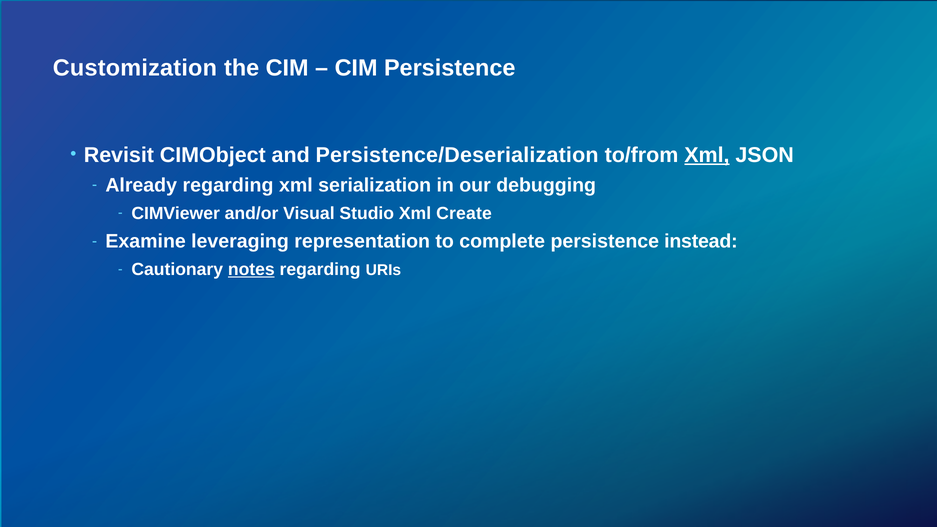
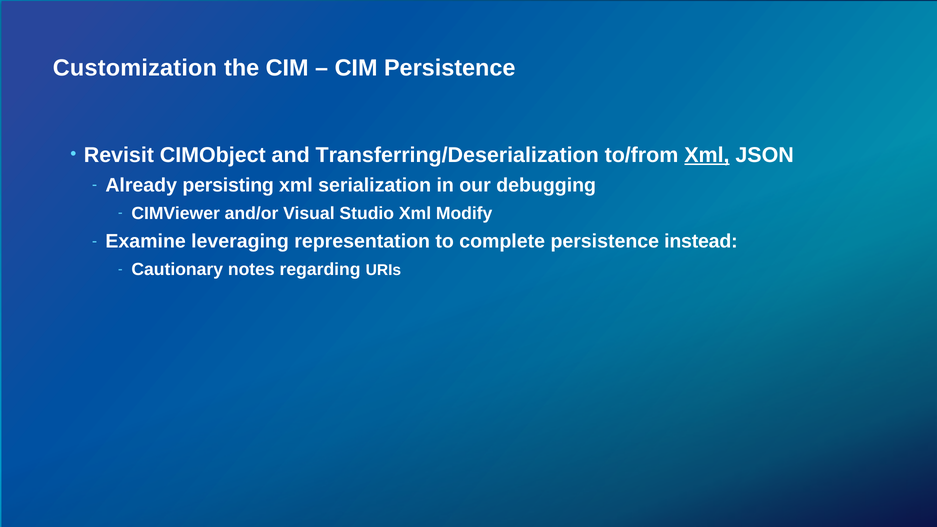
Persistence/Deserialization: Persistence/Deserialization -> Transferring/Deserialization
Already regarding: regarding -> persisting
Create: Create -> Modify
notes underline: present -> none
